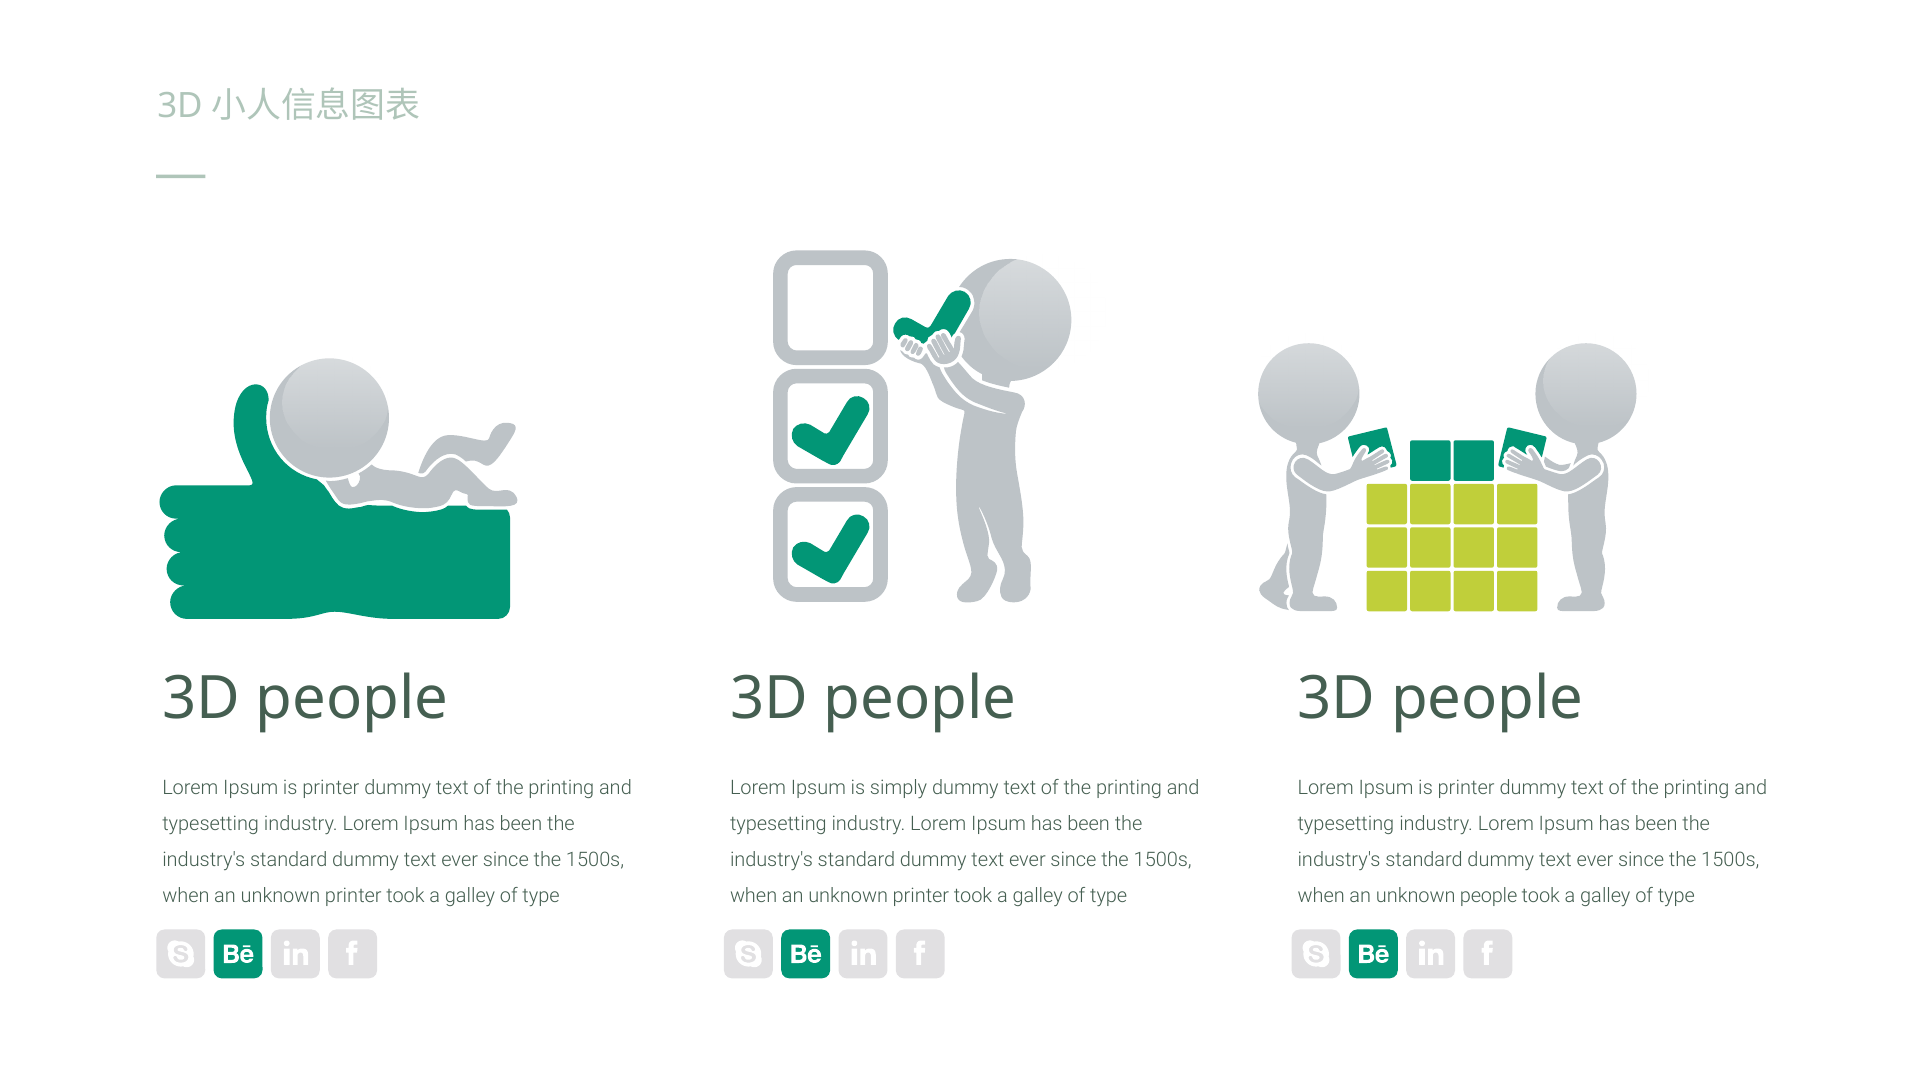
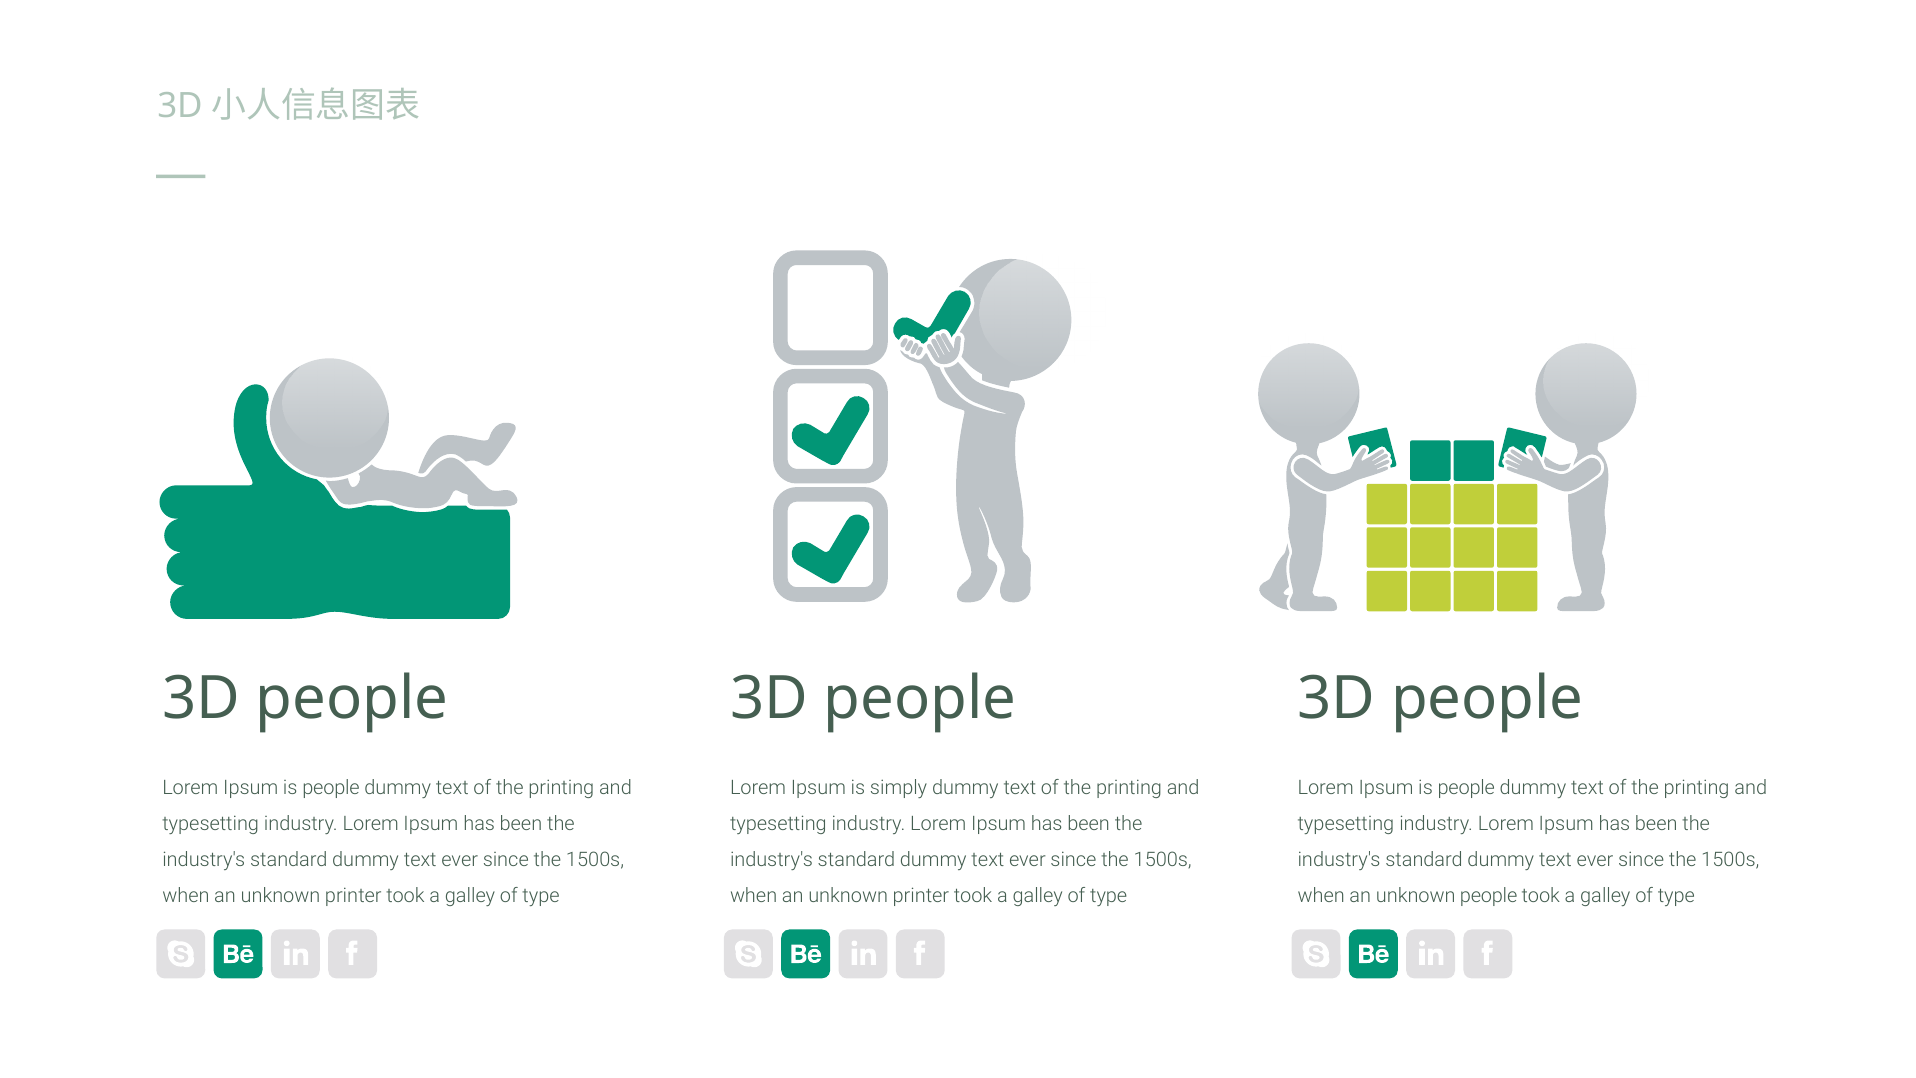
printer at (331, 787): printer -> people
printer at (1466, 787): printer -> people
